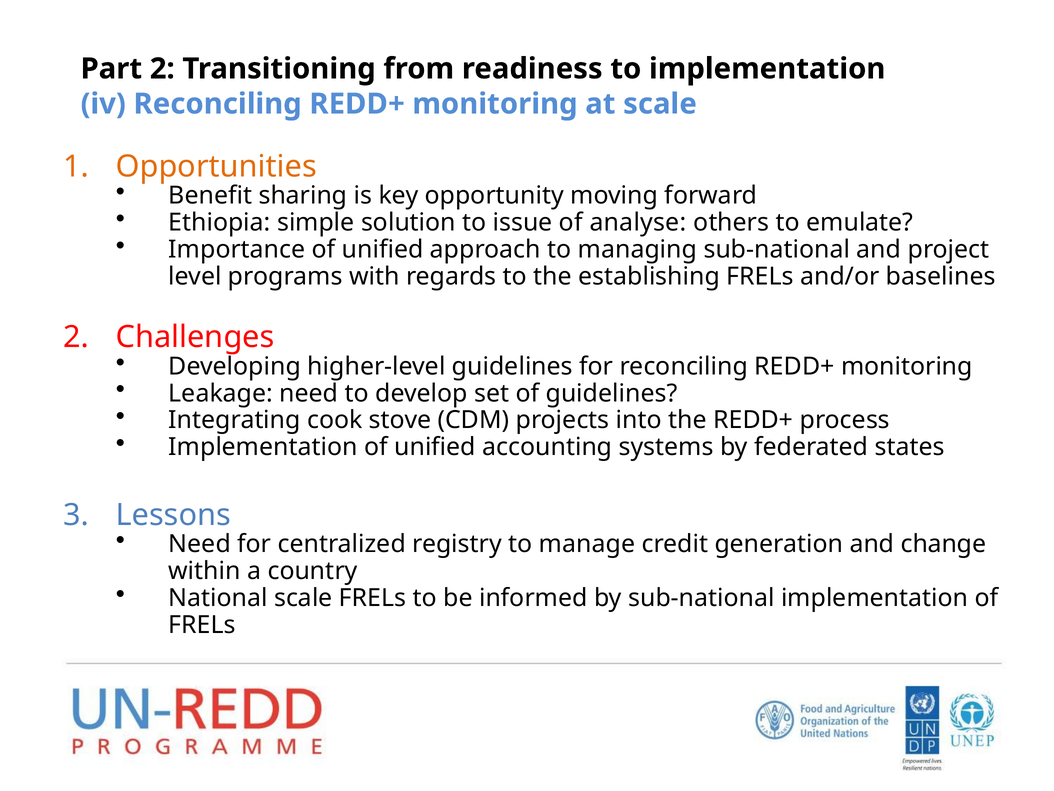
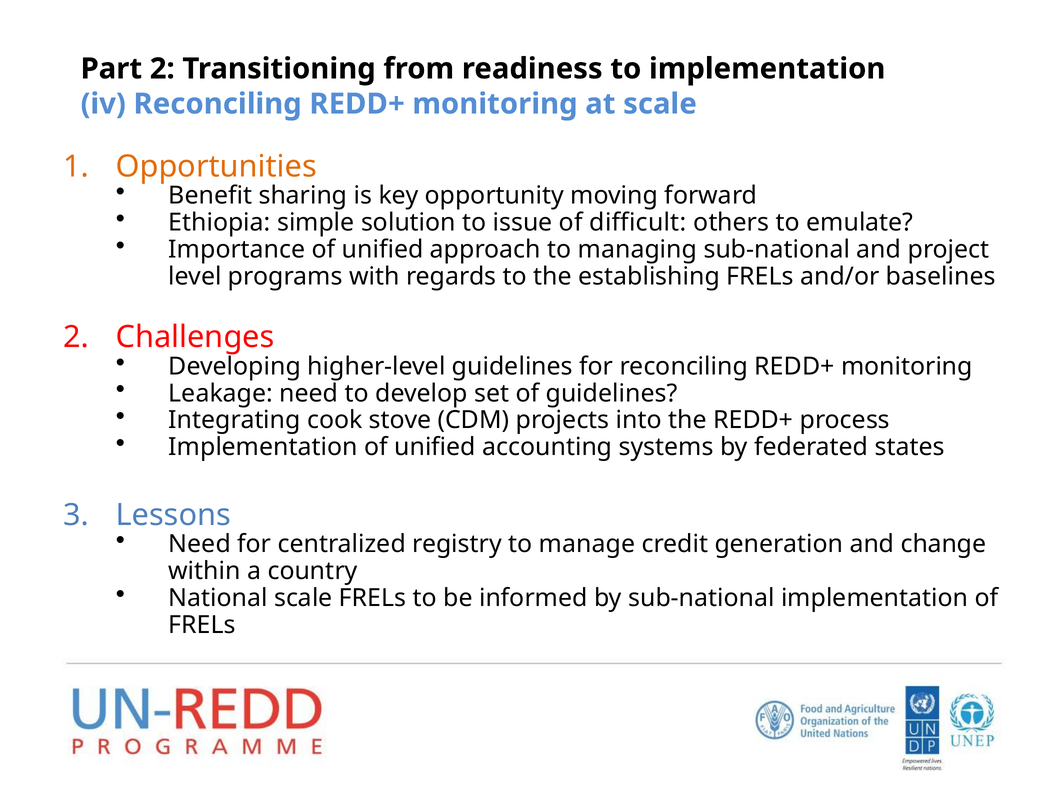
analyse: analyse -> difficult
